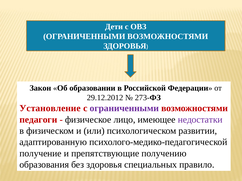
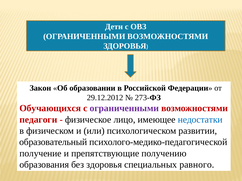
Установление: Установление -> Обучающихся
недостатки colour: purple -> blue
адаптированную: адаптированную -> образовательный
правило: правило -> равного
